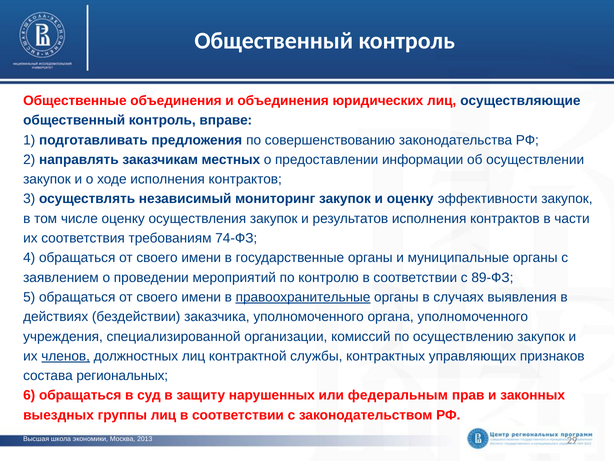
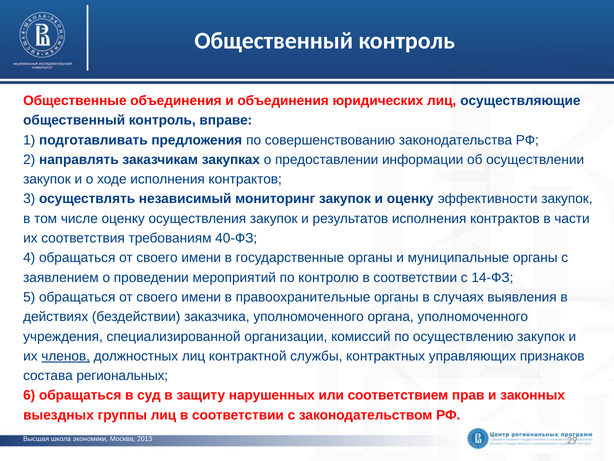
местных: местных -> закупках
74-ФЗ: 74-ФЗ -> 40-ФЗ
89-ФЗ: 89-ФЗ -> 14-ФЗ
правоохранительные underline: present -> none
федеральным: федеральным -> соответствием
